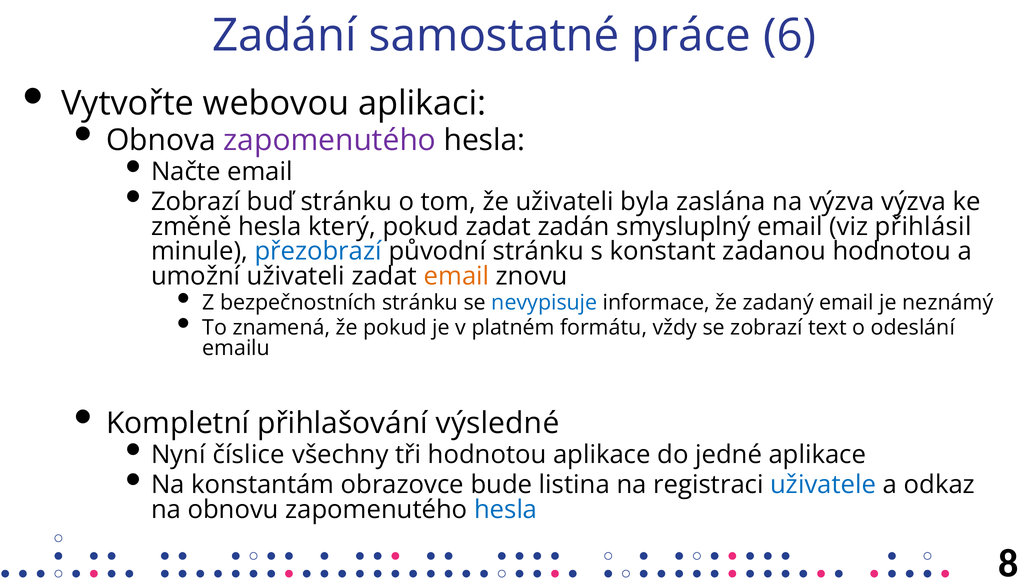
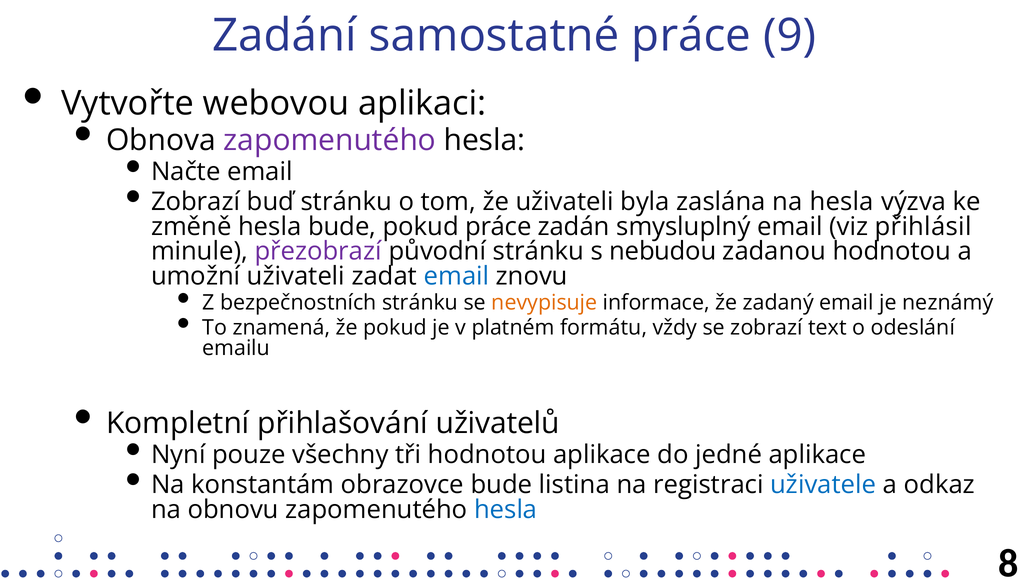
6: 6 -> 9
na výzva: výzva -> hesla
hesla který: který -> bude
pokud zadat: zadat -> práce
přezobrazí colour: blue -> purple
konstant: konstant -> nebudou
email at (457, 276) colour: orange -> blue
nevypisuje colour: blue -> orange
výsledné: výsledné -> uživatelů
číslice: číslice -> pouze
